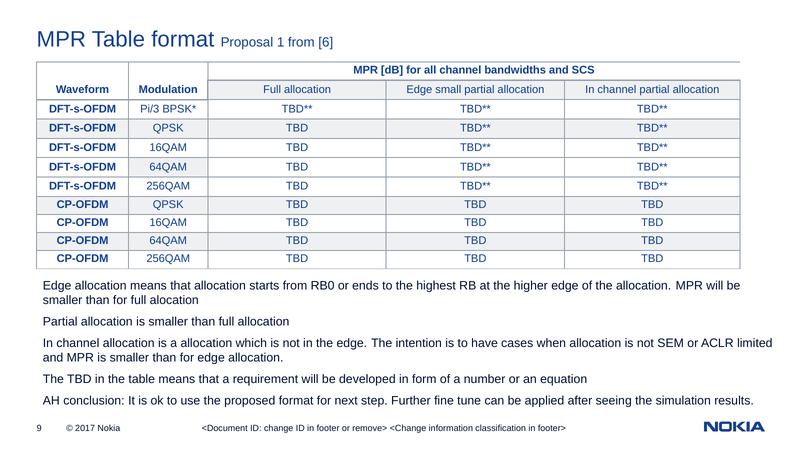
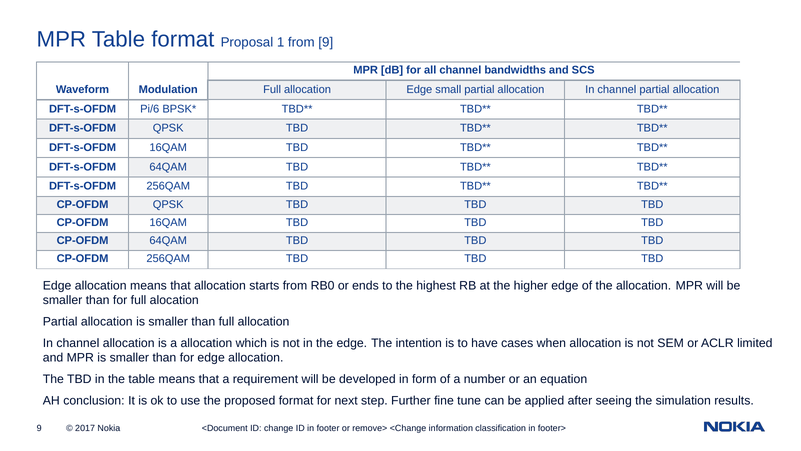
from 6: 6 -> 9
Pi/3: Pi/3 -> Pi/6
